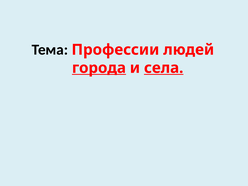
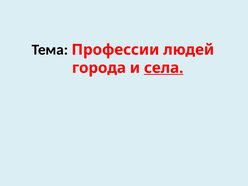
города underline: present -> none
